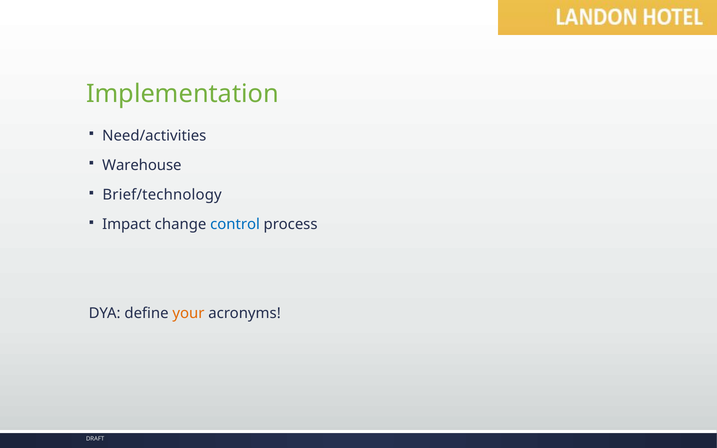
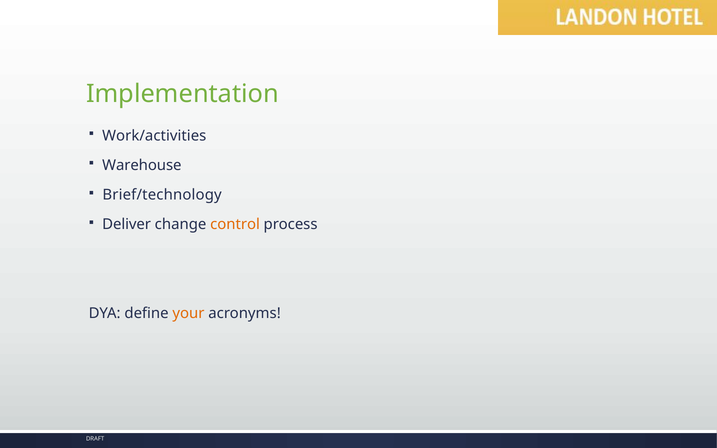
Need/activities: Need/activities -> Work/activities
Impact: Impact -> Deliver
control colour: blue -> orange
